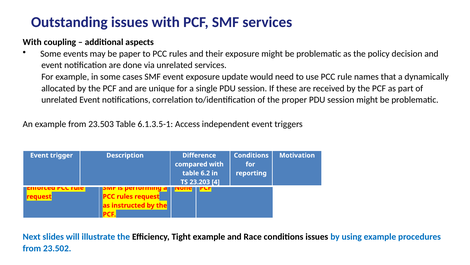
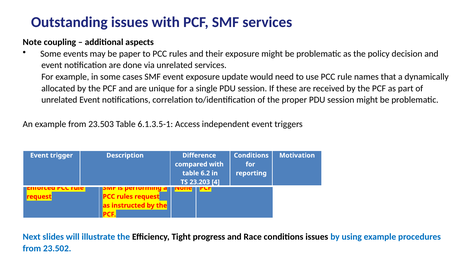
With at (32, 42): With -> Note
Tight example: example -> progress
